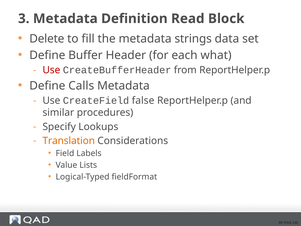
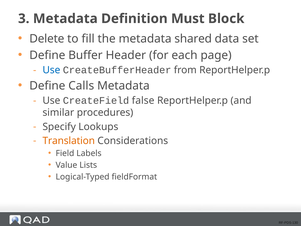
Read: Read -> Must
strings: strings -> shared
what: what -> page
Use at (51, 70) colour: red -> blue
